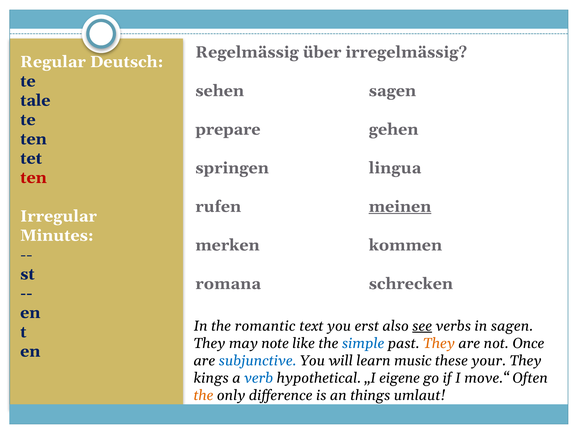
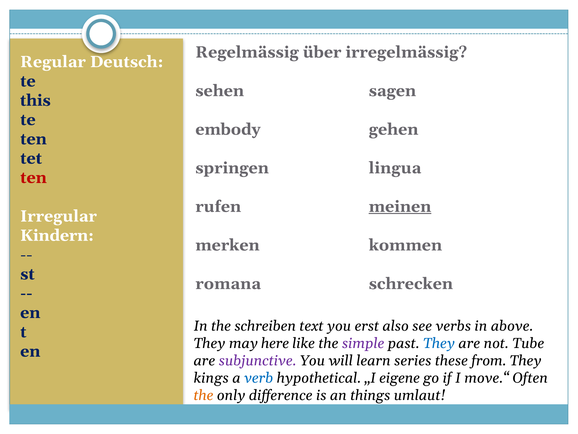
tale: tale -> this
prepare: prepare -> embody
Minutes: Minutes -> Kindern
romantic: romantic -> schreiben
see underline: present -> none
in sagen: sagen -> above
note: note -> here
simple colour: blue -> purple
They at (439, 343) colour: orange -> blue
Once: Once -> Tube
subjunctive colour: blue -> purple
music: music -> series
your: your -> from
